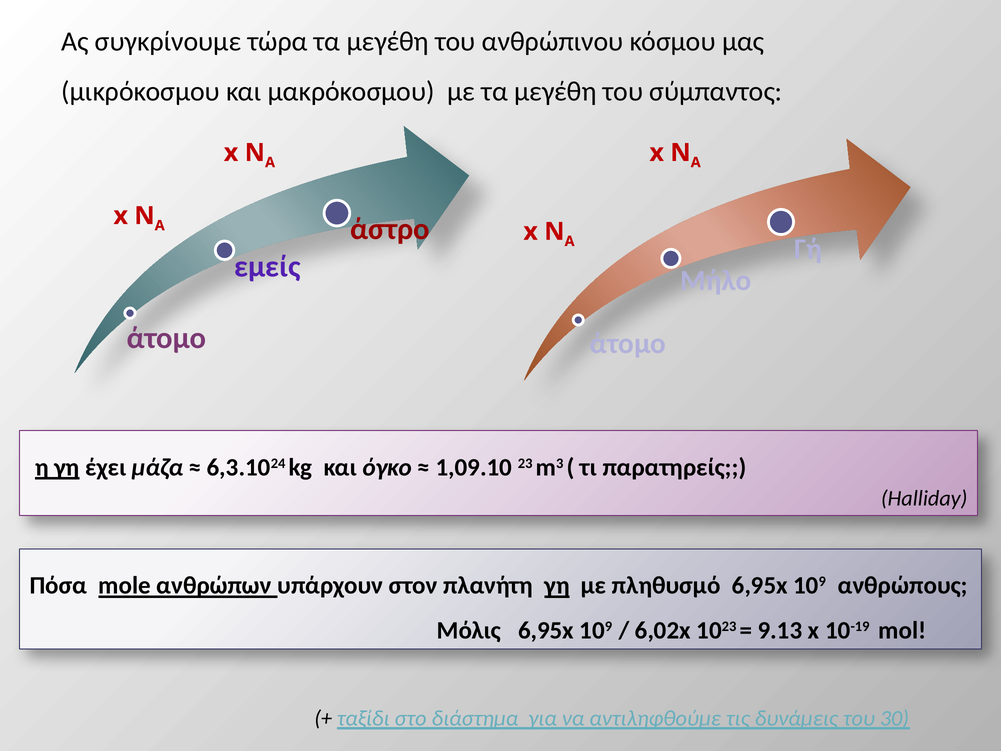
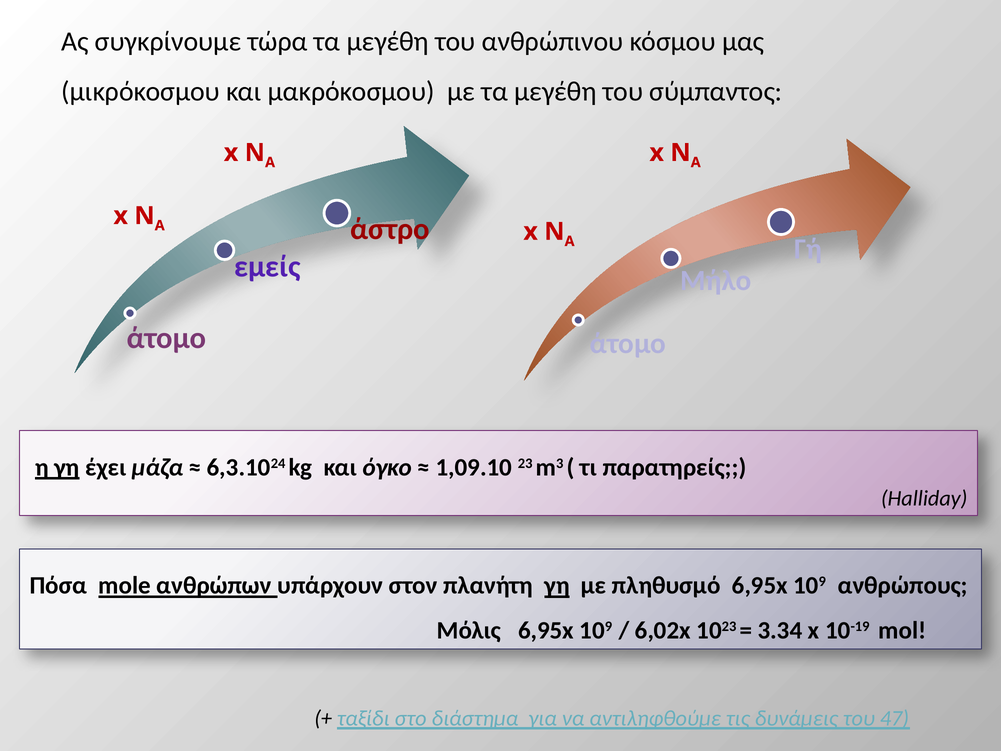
9.13: 9.13 -> 3.34
30: 30 -> 47
